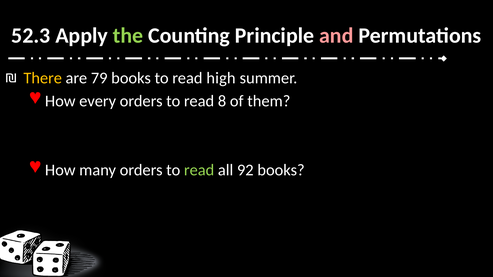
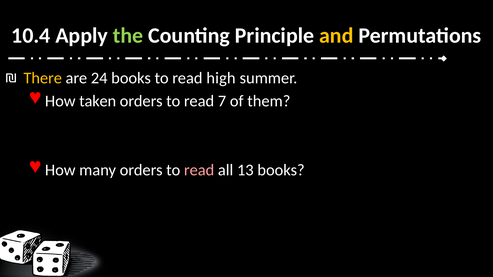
52.3: 52.3 -> 10.4
and colour: pink -> yellow
79: 79 -> 24
every: every -> taken
8: 8 -> 7
read at (199, 170) colour: light green -> pink
92: 92 -> 13
